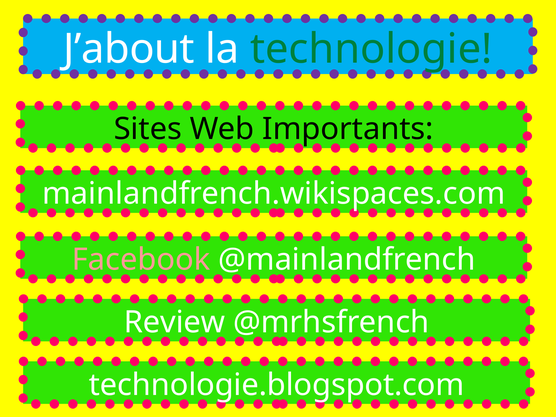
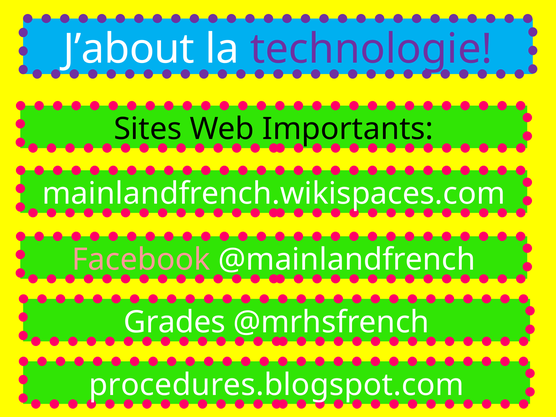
technologie colour: green -> purple
Review: Review -> Grades
technologie.blogspot.com: technologie.blogspot.com -> procedures.blogspot.com
